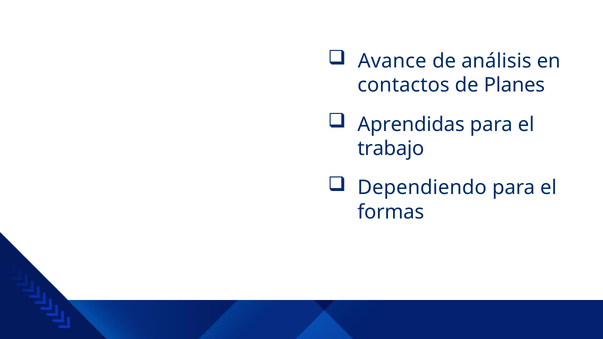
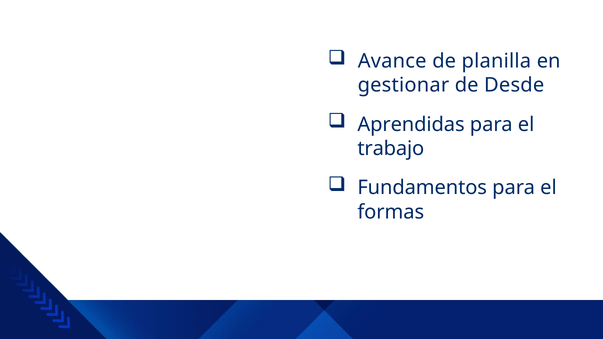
análisis: análisis -> planilla
contactos: contactos -> gestionar
Planes: Planes -> Desde
Dependiendo: Dependiendo -> Fundamentos
